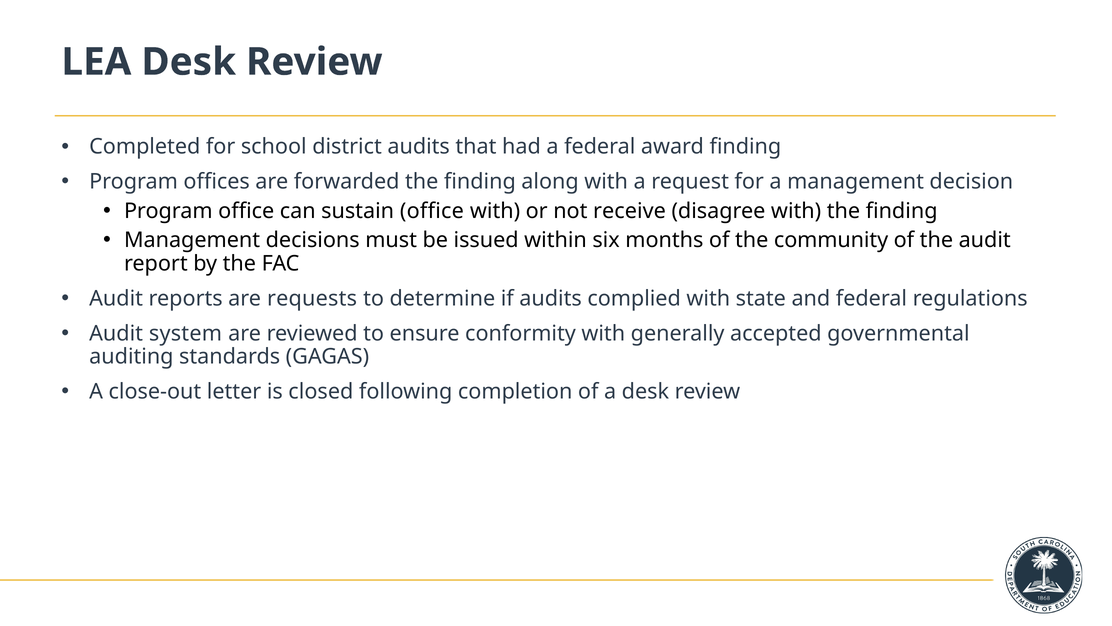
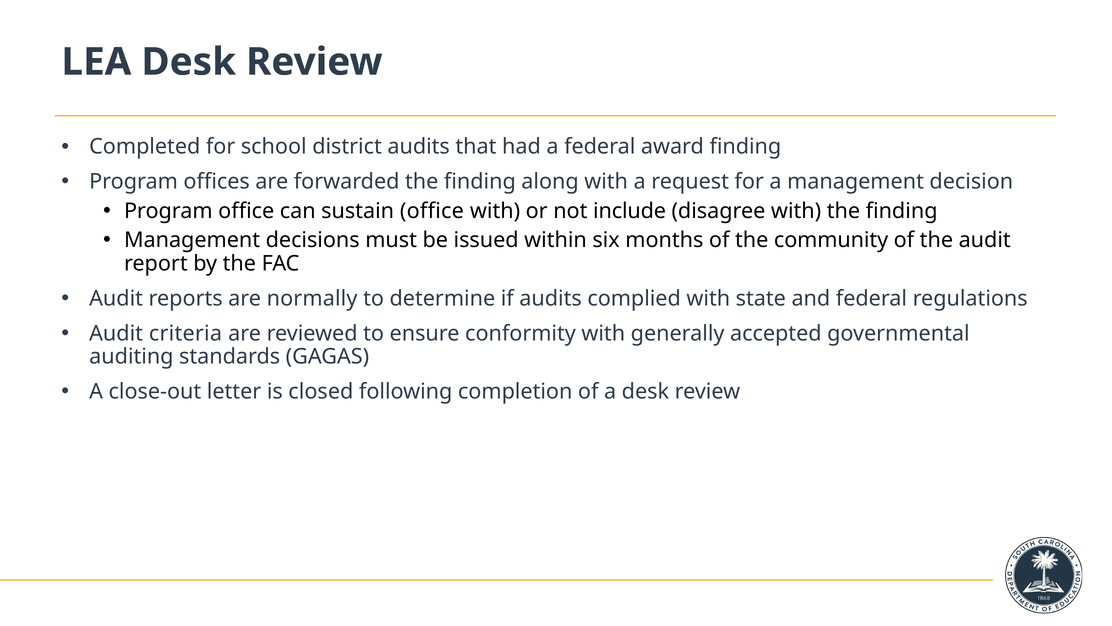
receive: receive -> include
requests: requests -> normally
system: system -> criteria
